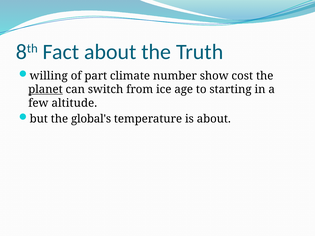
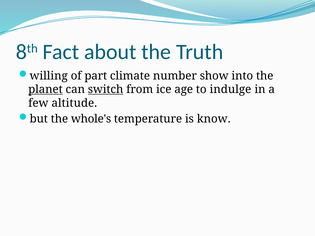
cost: cost -> into
switch underline: none -> present
starting: starting -> indulge
global's: global's -> whole's
is about: about -> know
